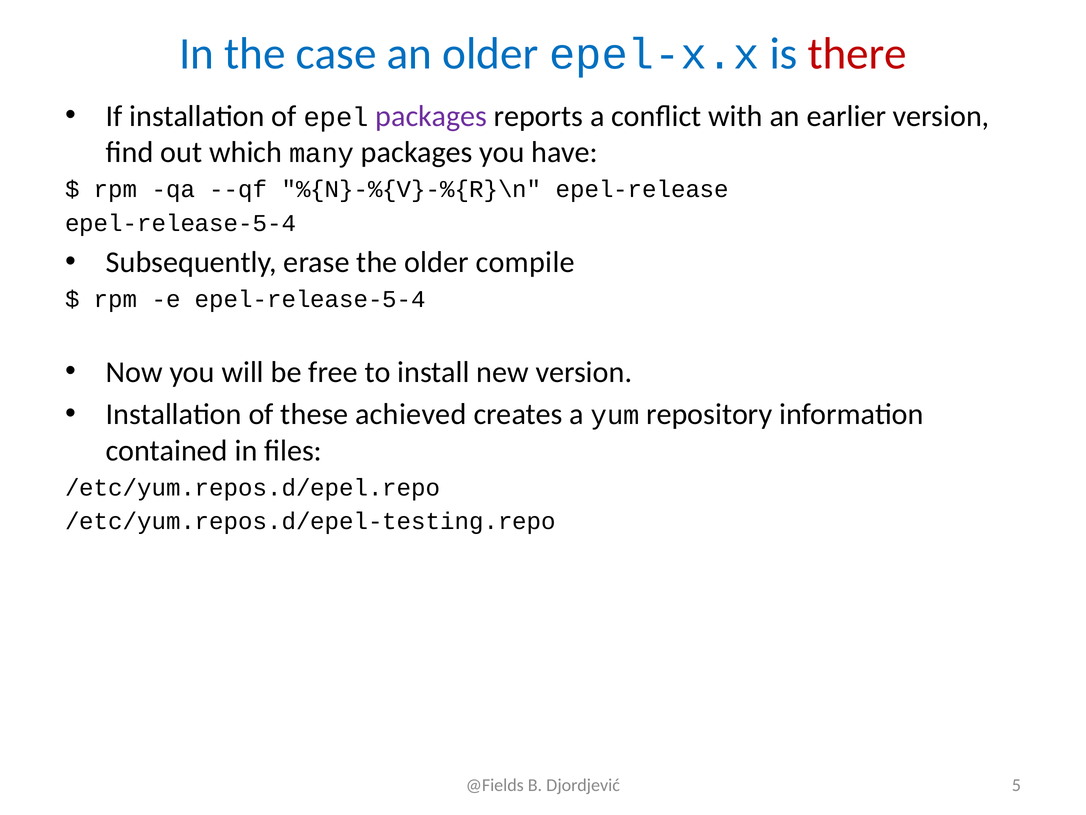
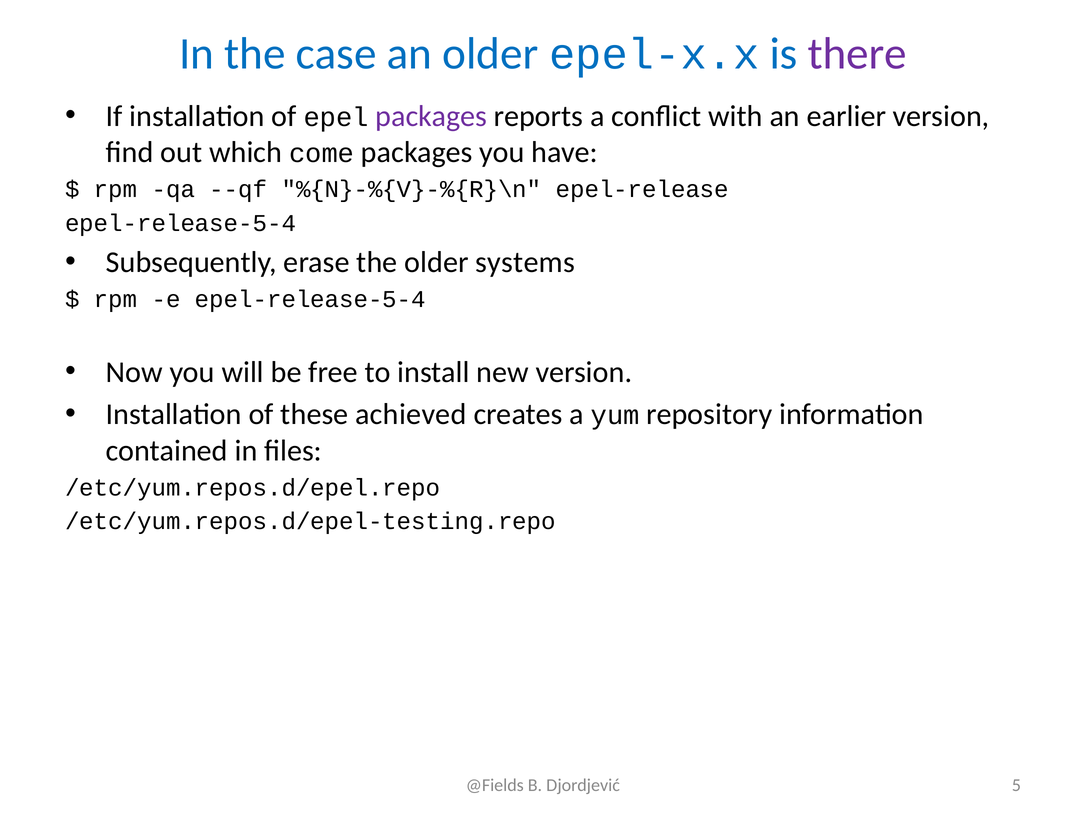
there colour: red -> purple
many: many -> come
compile: compile -> systems
